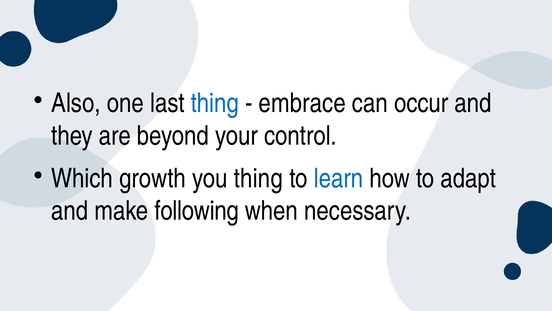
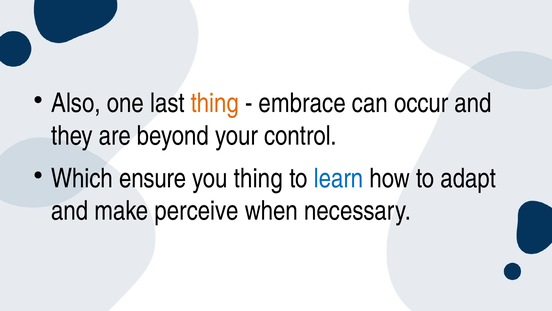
thing at (215, 103) colour: blue -> orange
growth: growth -> ensure
following: following -> perceive
